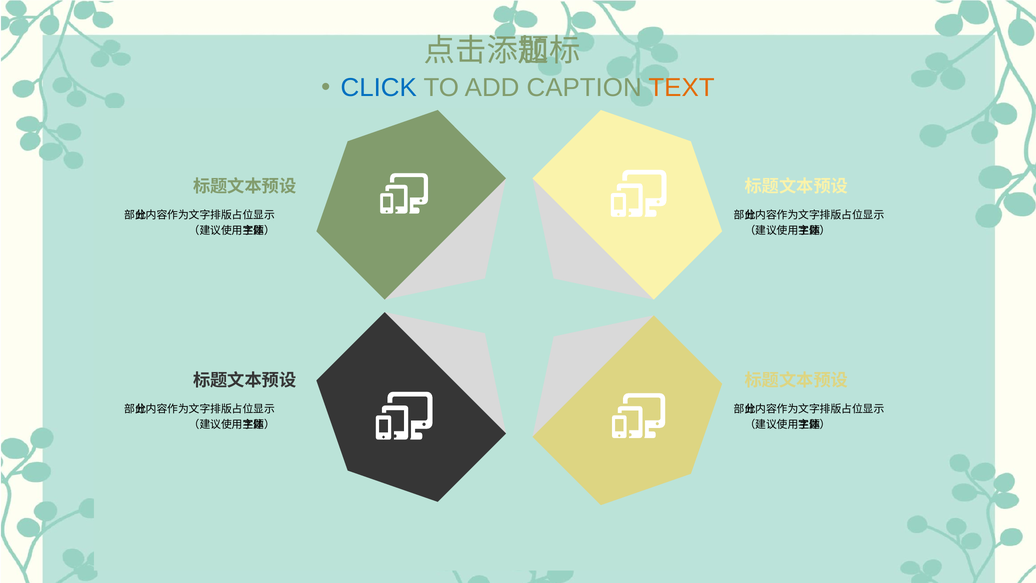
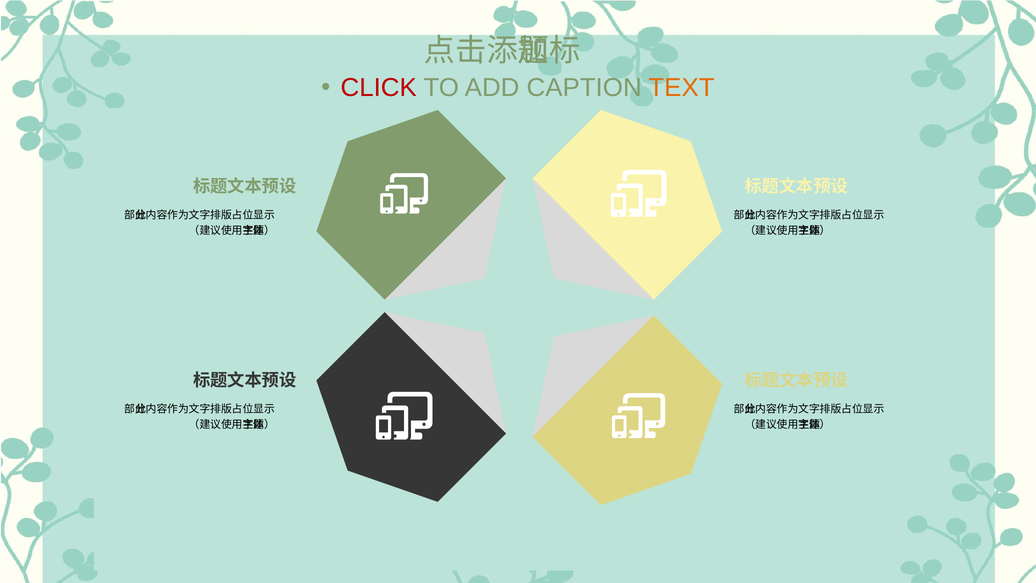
CLICK colour: blue -> red
